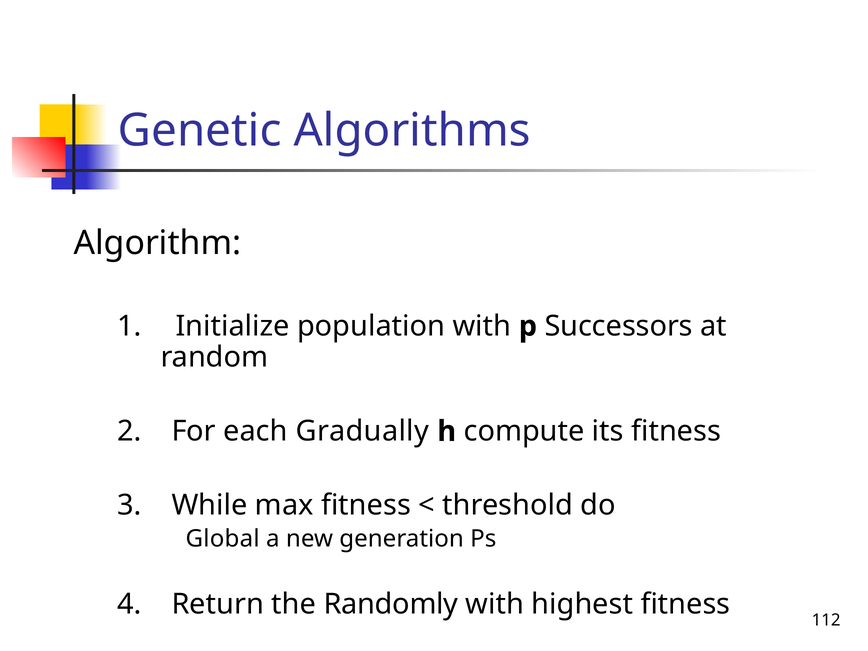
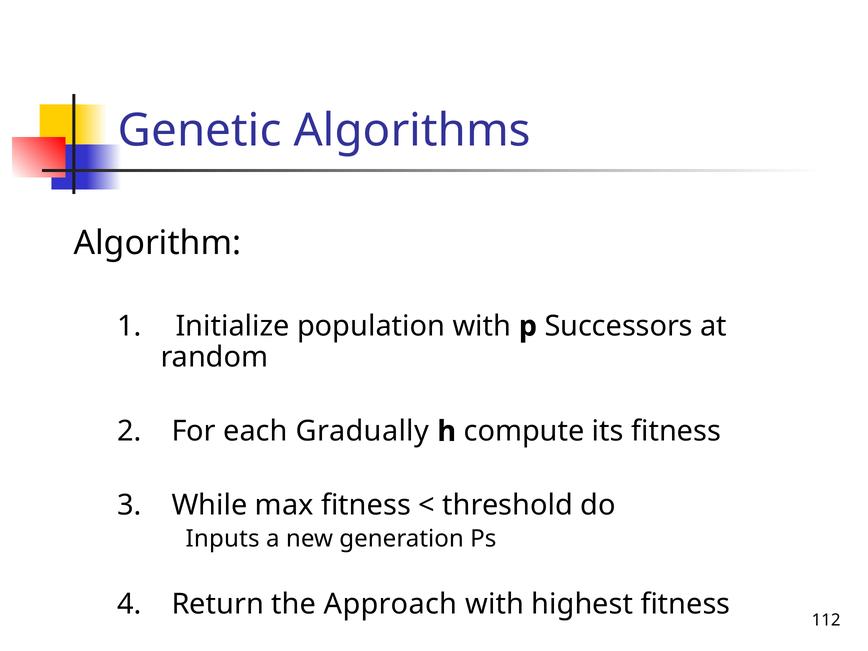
Global: Global -> Inputs
Randomly: Randomly -> Approach
